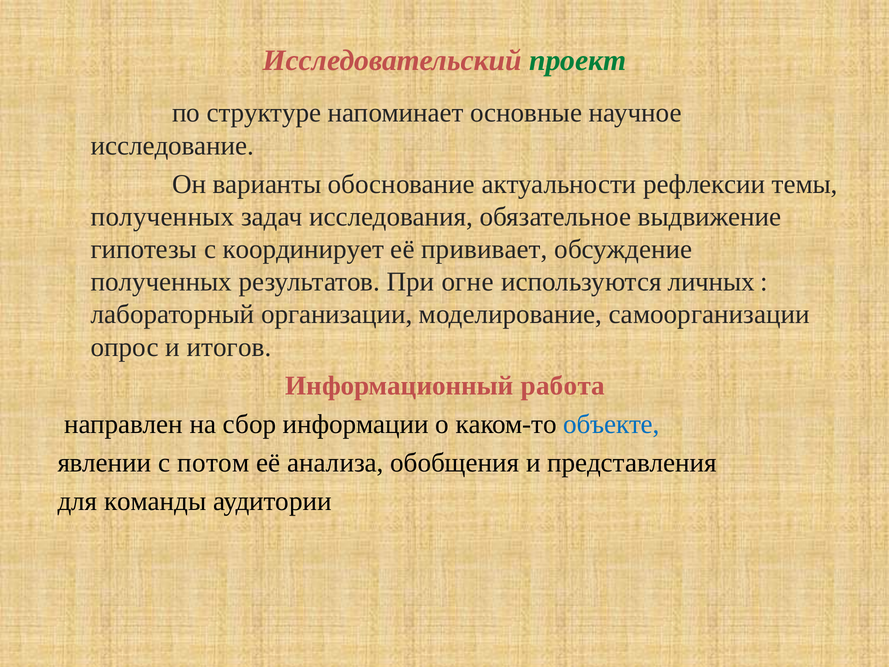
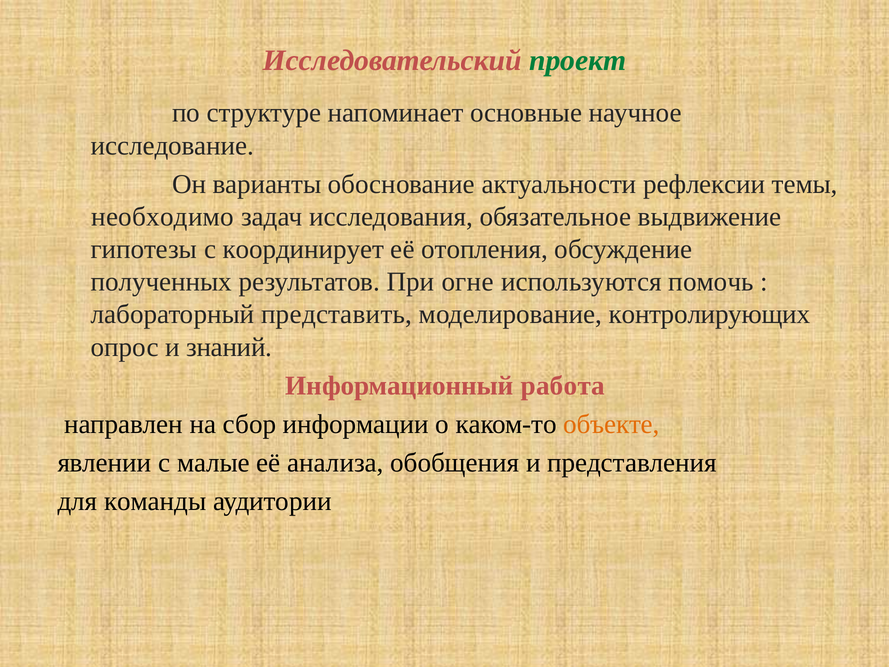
полученных at (163, 217): полученных -> необходимо
прививает: прививает -> отопления
личных: личных -> помочь
организации: организации -> представить
самоорганизации: самоорганизации -> контролирующих
итогов: итогов -> знаний
объекте colour: blue -> orange
потом: потом -> малые
